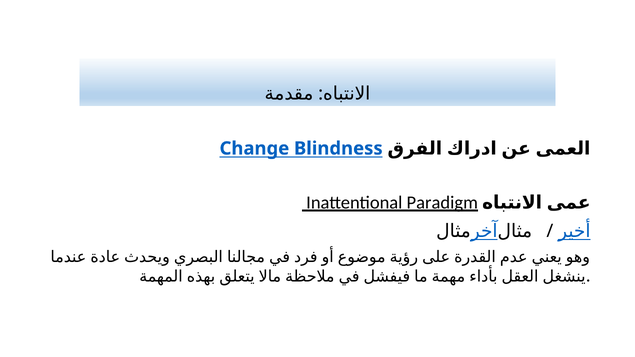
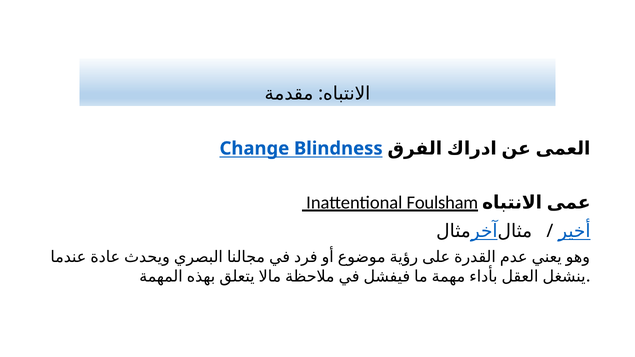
Paradigm: Paradigm -> Foulsham
